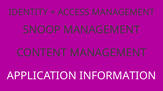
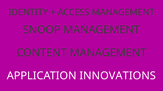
INFORMATION: INFORMATION -> INNOVATIONS
